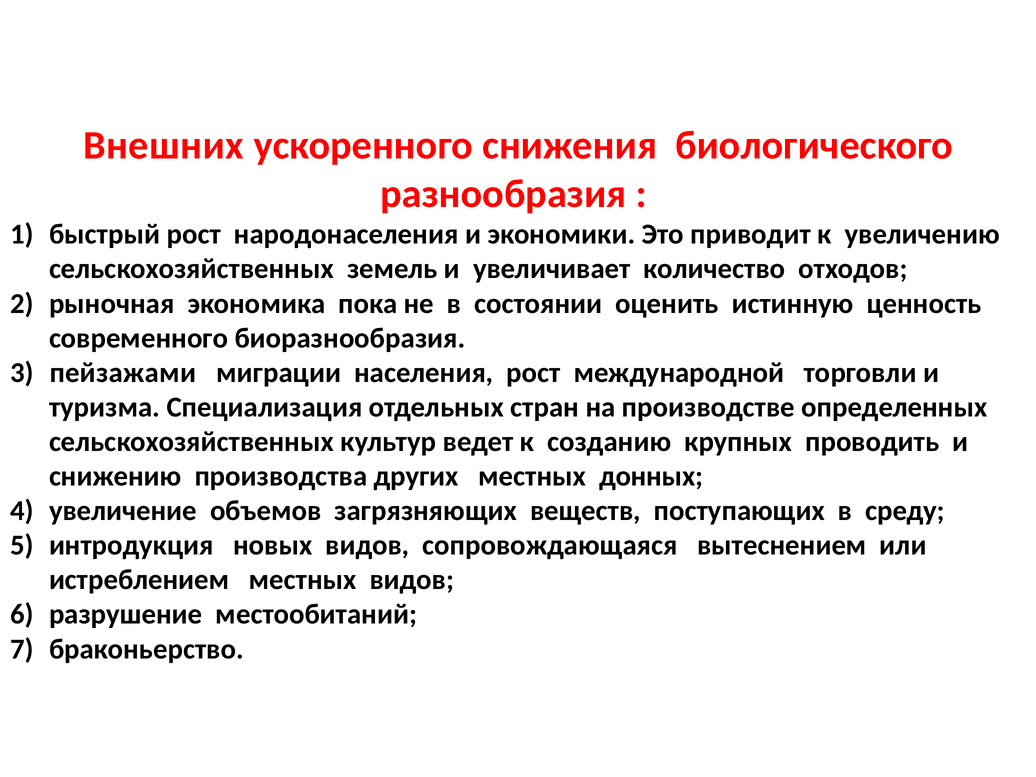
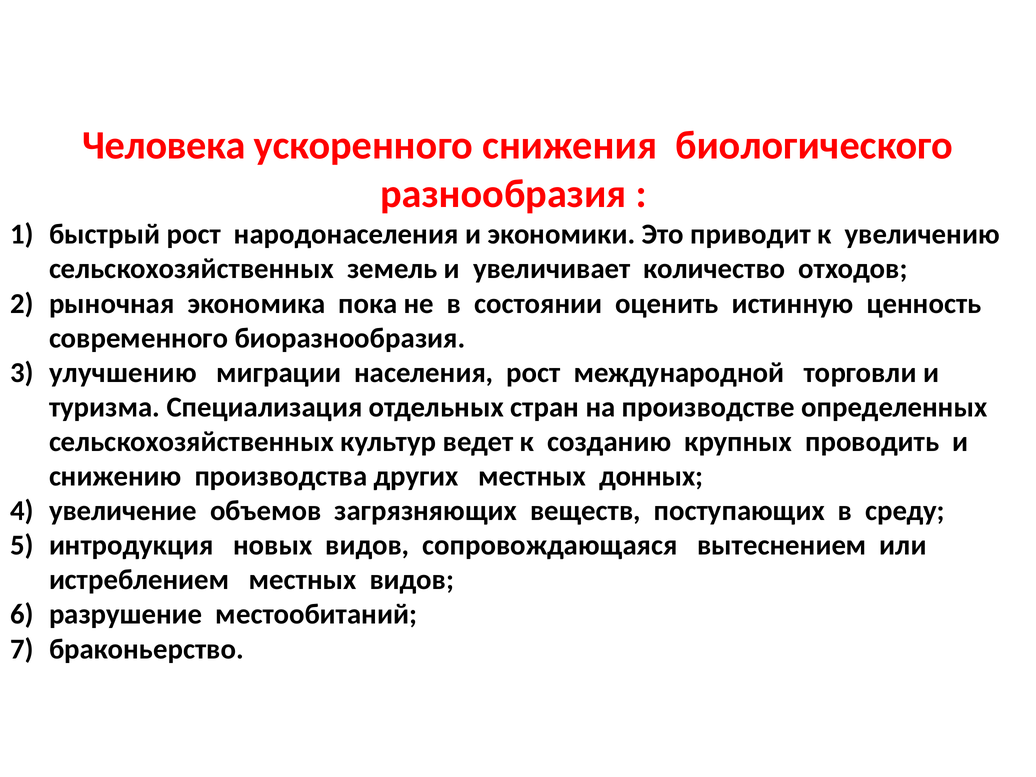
Внешних: Внешних -> Человека
пейзажами: пейзажами -> улучшению
